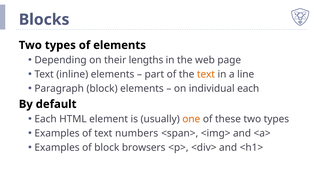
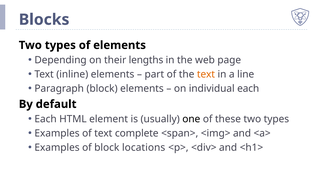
one colour: orange -> black
numbers: numbers -> complete
browsers: browsers -> locations
